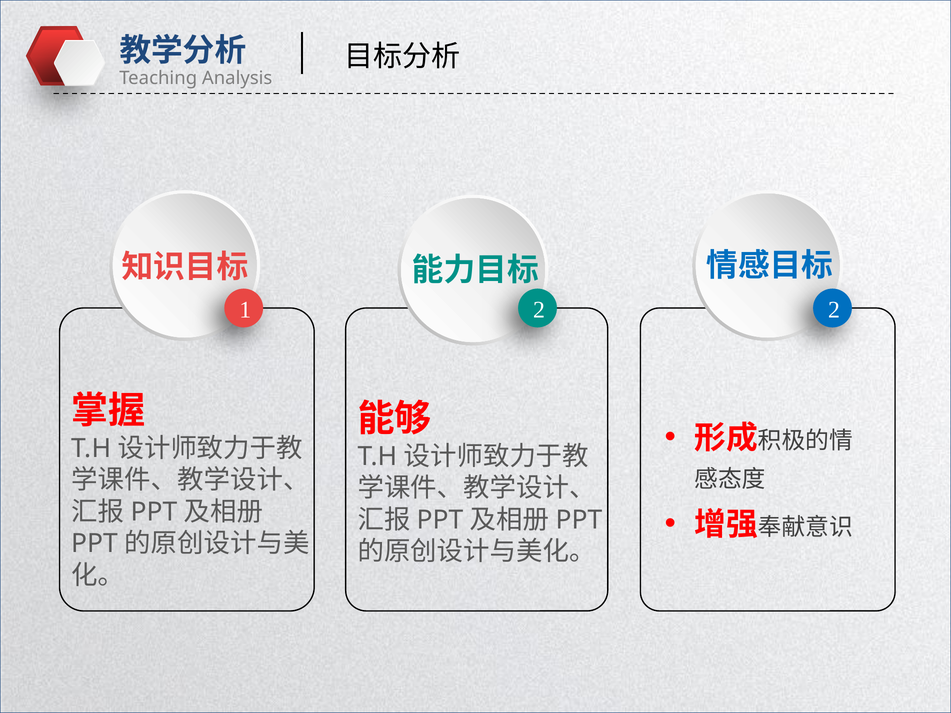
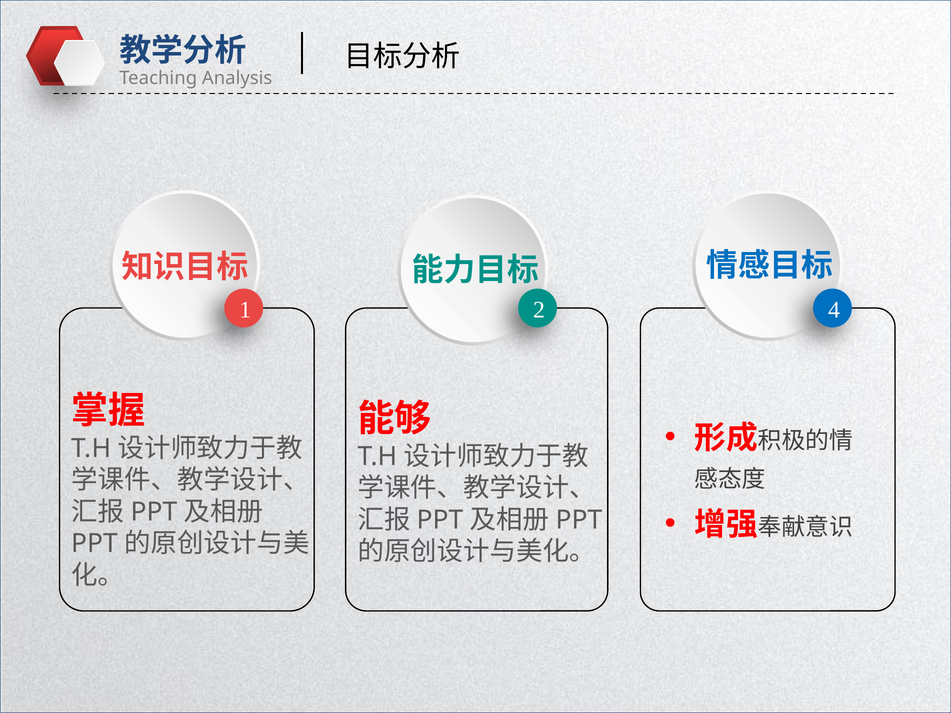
2 2: 2 -> 4
